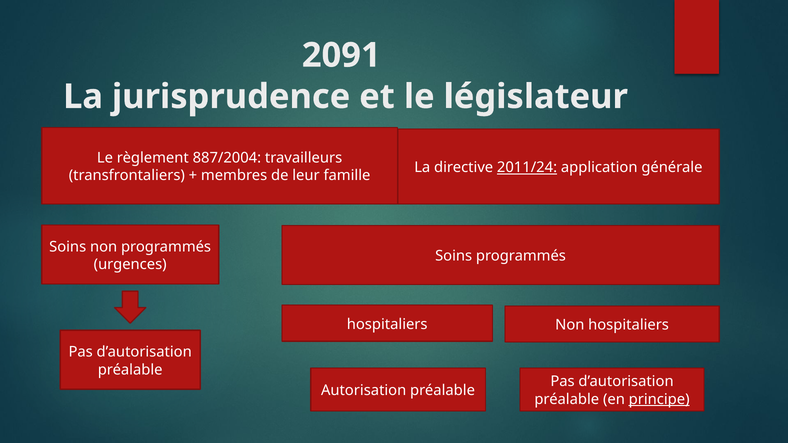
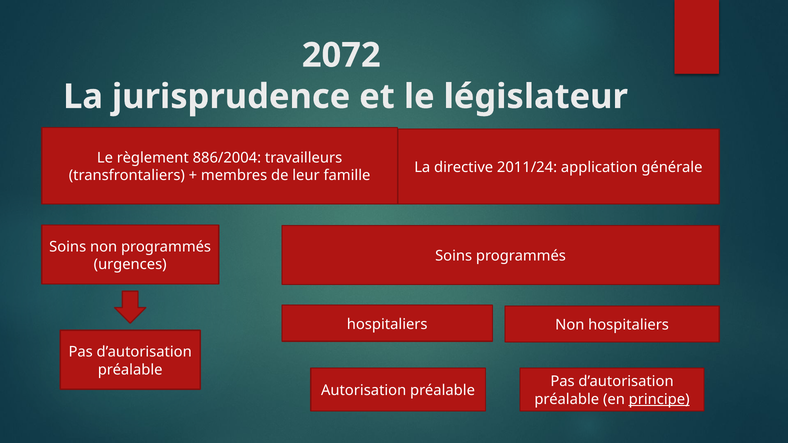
2091: 2091 -> 2072
887/2004: 887/2004 -> 886/2004
2011/24 underline: present -> none
